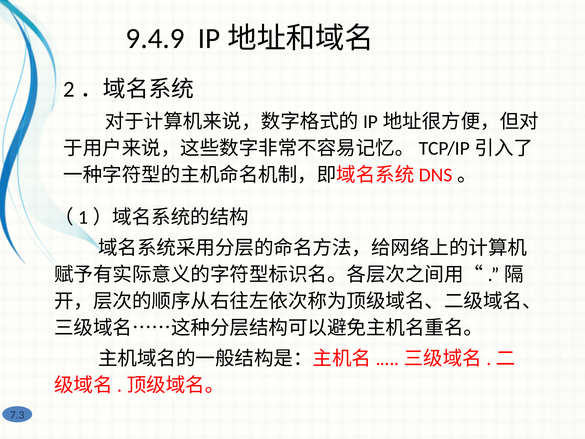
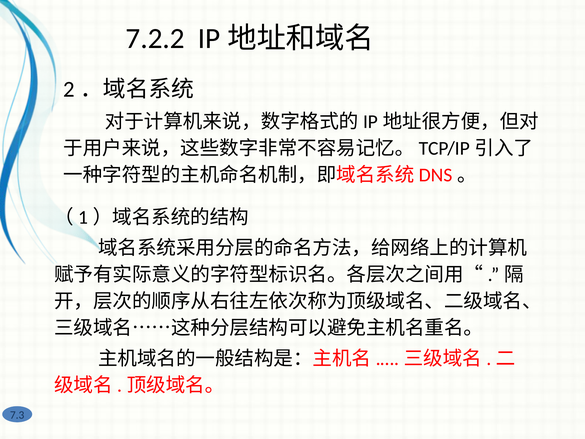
9.4.9: 9.4.9 -> 7.2.2
